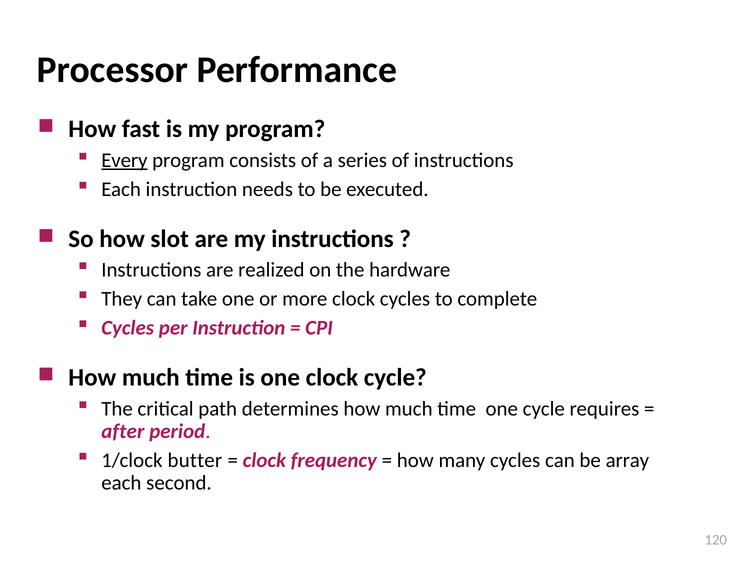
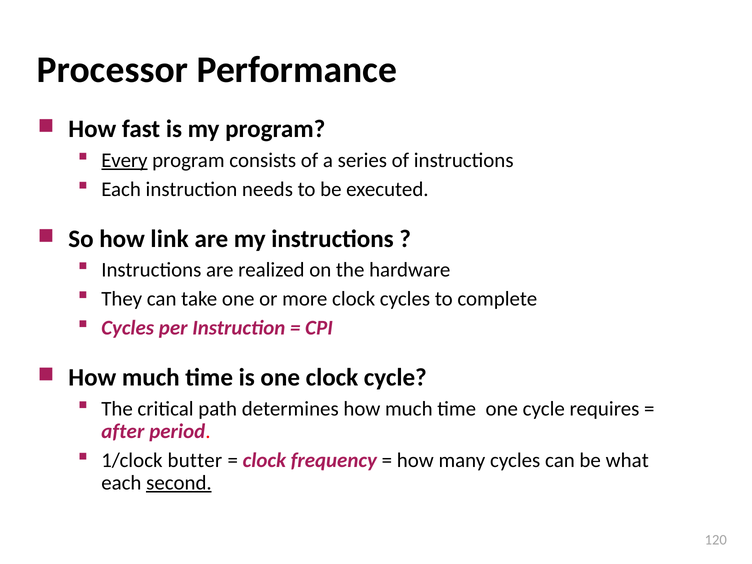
slot: slot -> link
array: array -> what
second underline: none -> present
